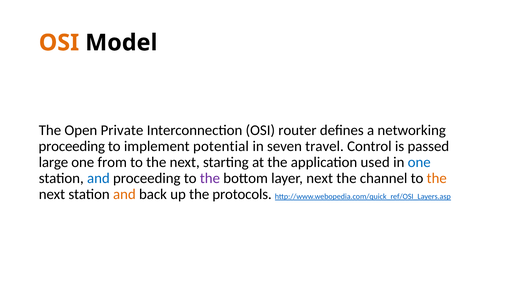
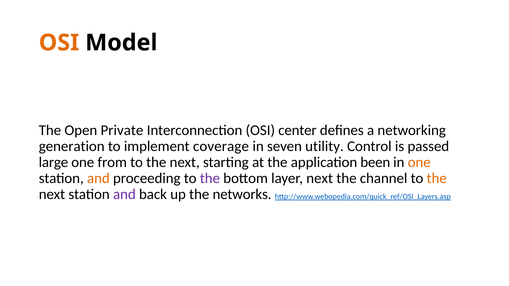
router: router -> center
proceeding at (72, 146): proceeding -> generation
potential: potential -> coverage
travel: travel -> utility
used: used -> been
one at (419, 162) colour: blue -> orange
and at (98, 178) colour: blue -> orange
and at (124, 194) colour: orange -> purple
protocols: protocols -> networks
